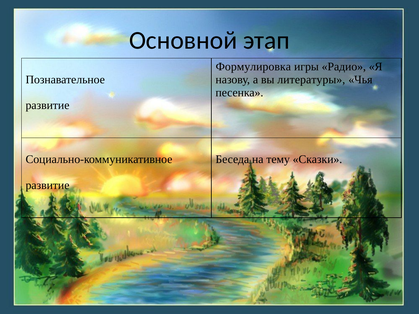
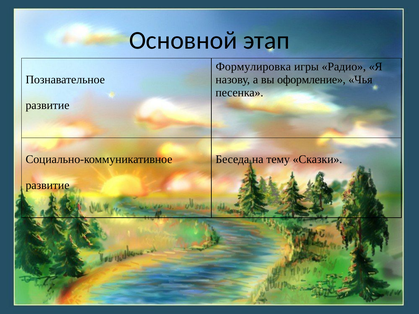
литературы: литературы -> оформление
